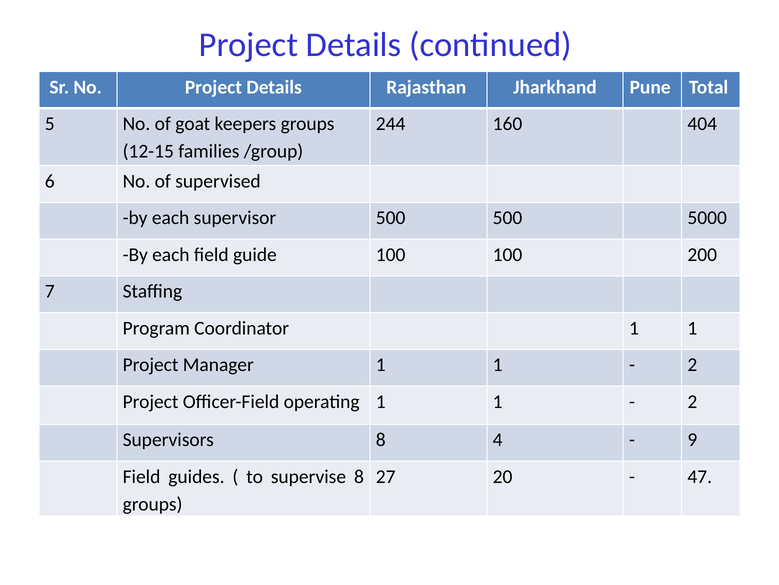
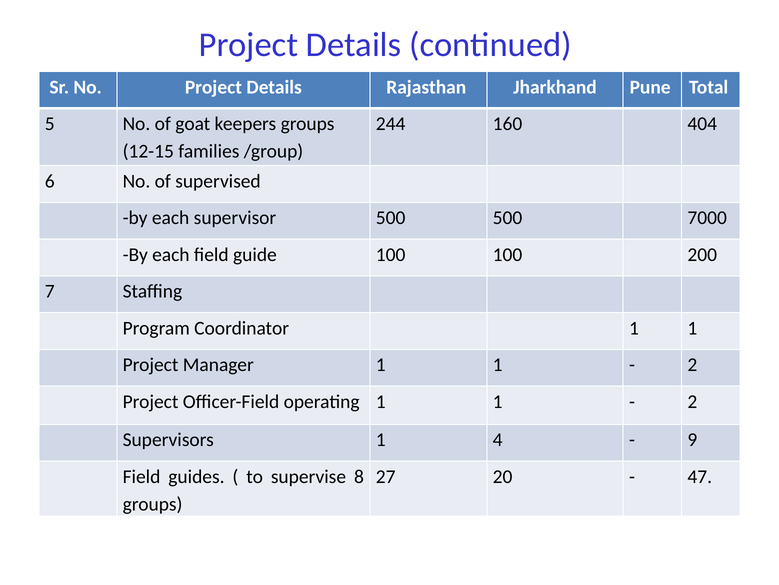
5000: 5000 -> 7000
Supervisors 8: 8 -> 1
